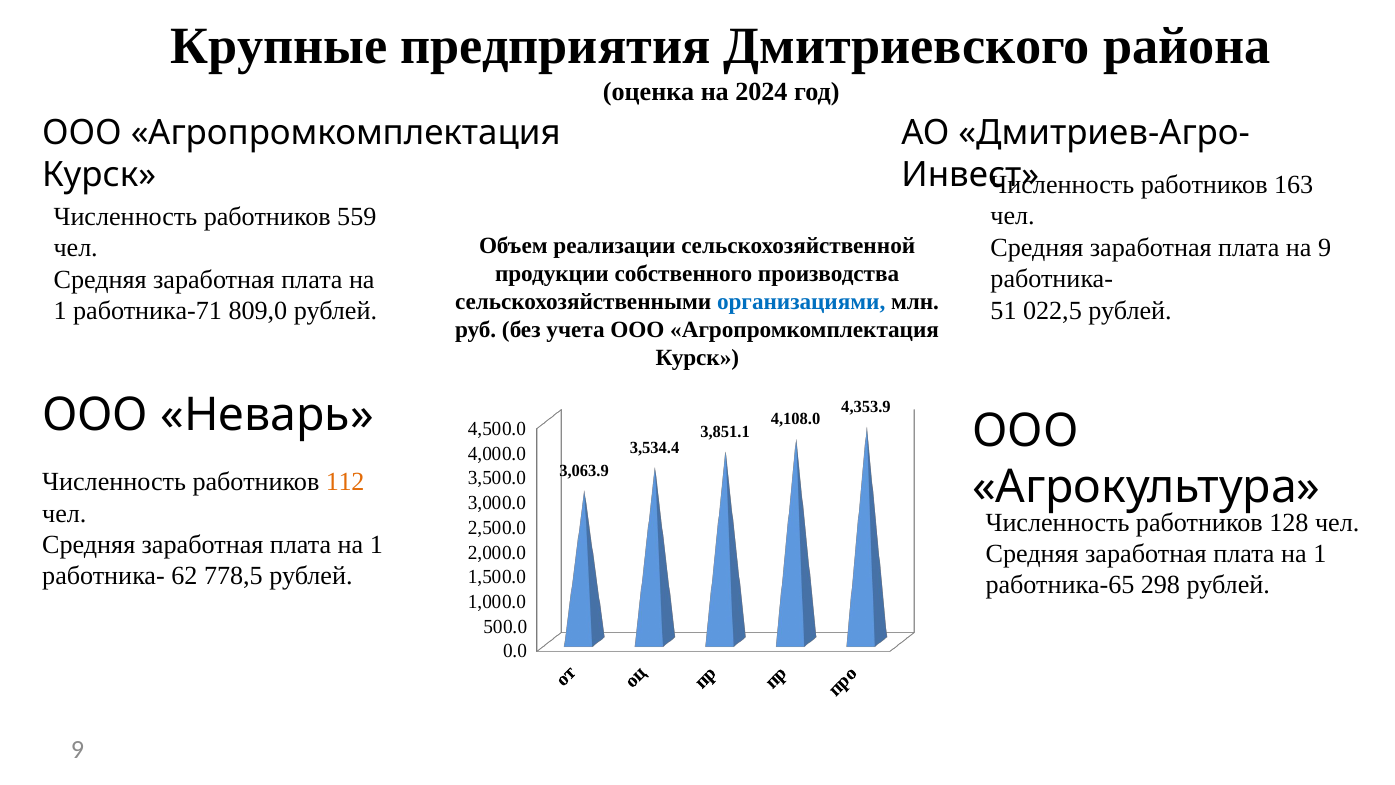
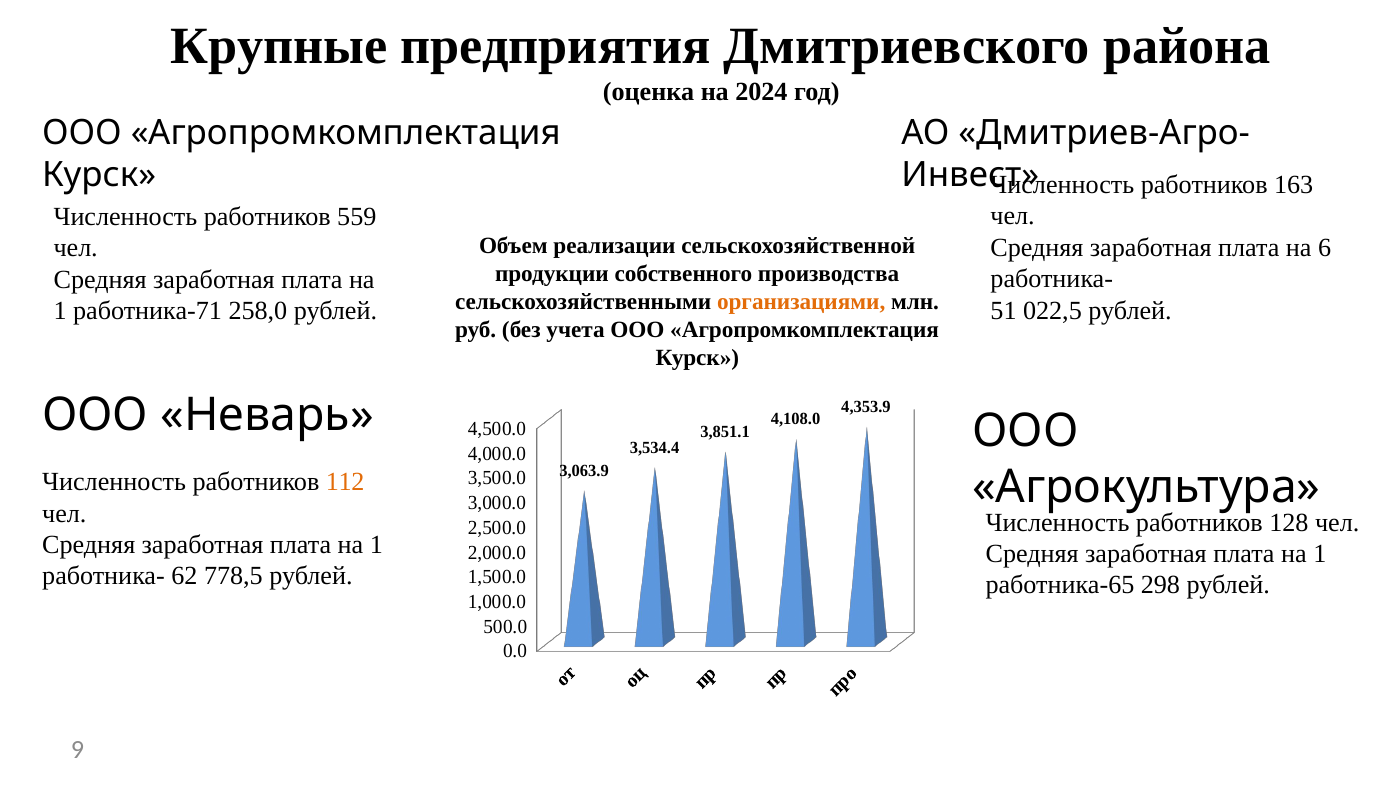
на 9: 9 -> 6
организациями colour: blue -> orange
809,0: 809,0 -> 258,0
